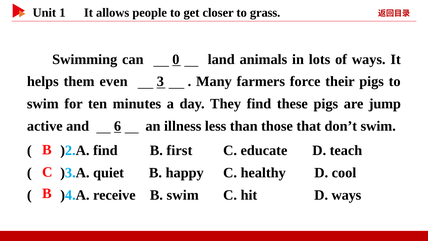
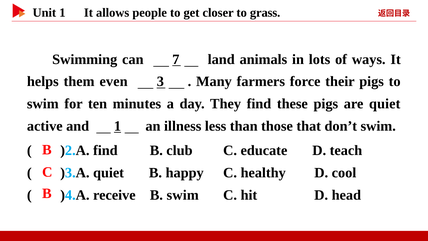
0: 0 -> 7
are jump: jump -> quiet
and 6: 6 -> 1
first: first -> club
D ways: ways -> head
